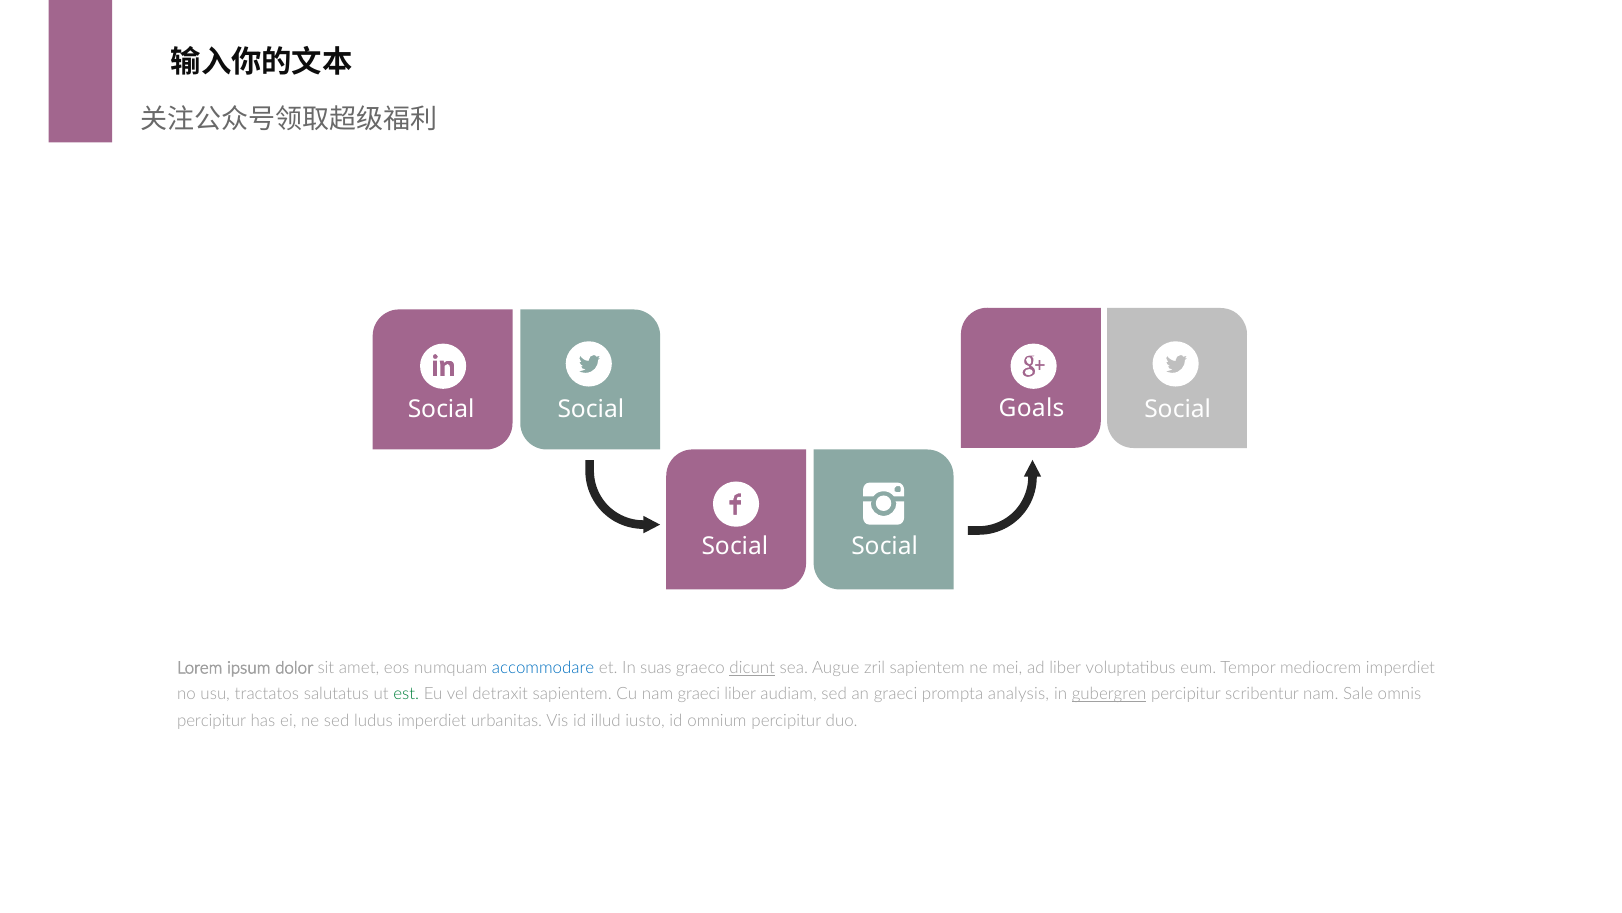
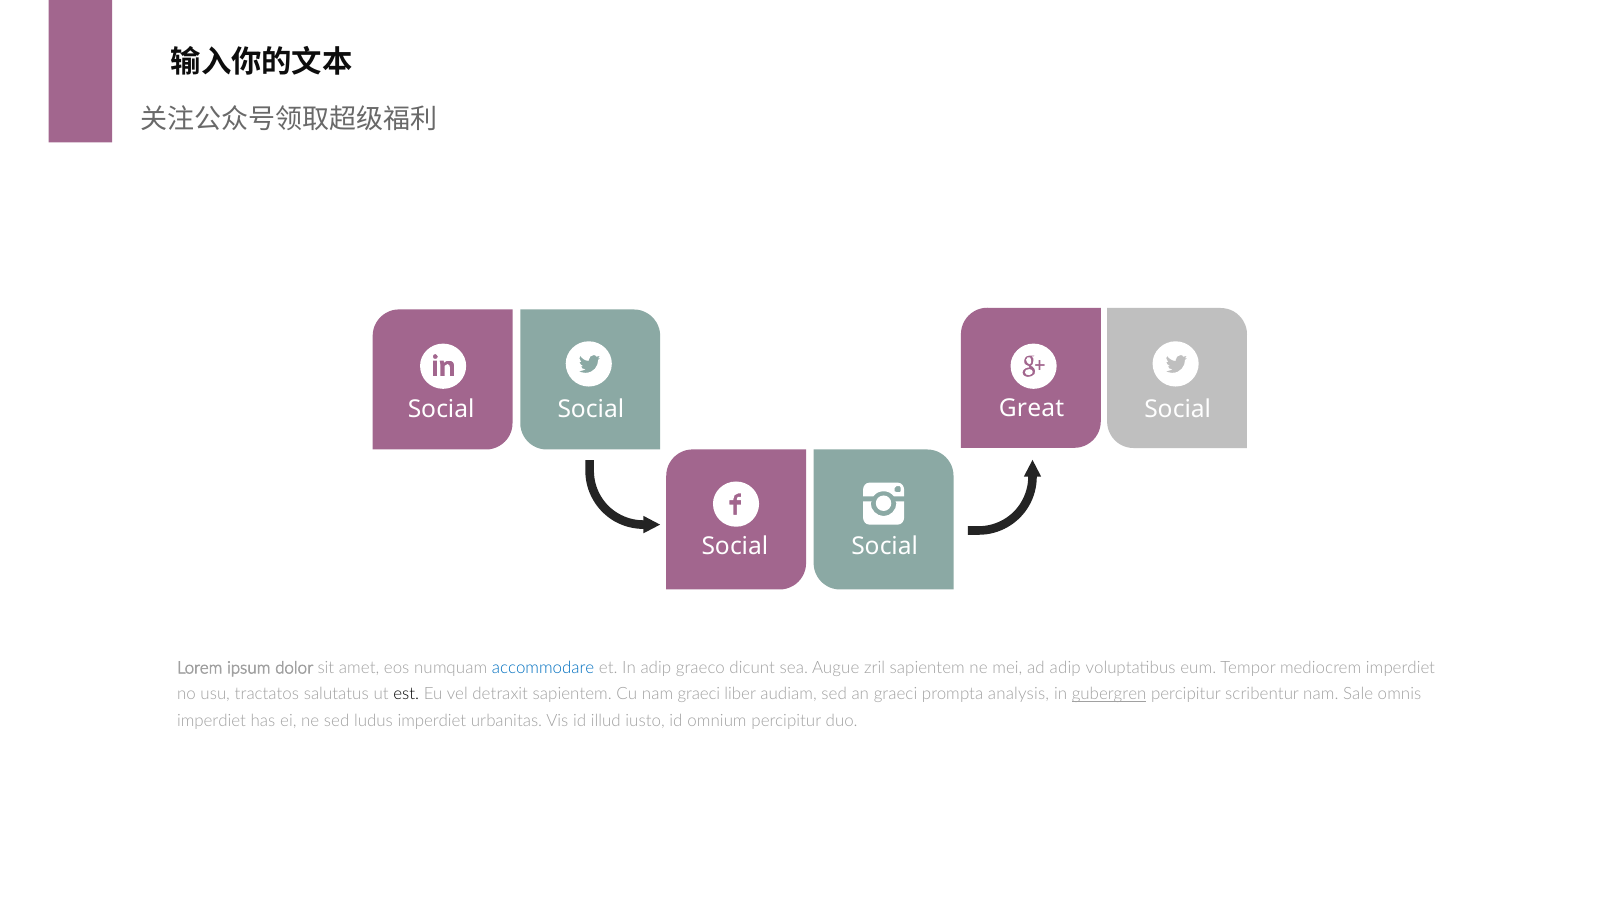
Goals: Goals -> Great
In suas: suas -> adip
dicunt underline: present -> none
ad liber: liber -> adip
est colour: green -> black
percipitur at (212, 720): percipitur -> imperdiet
